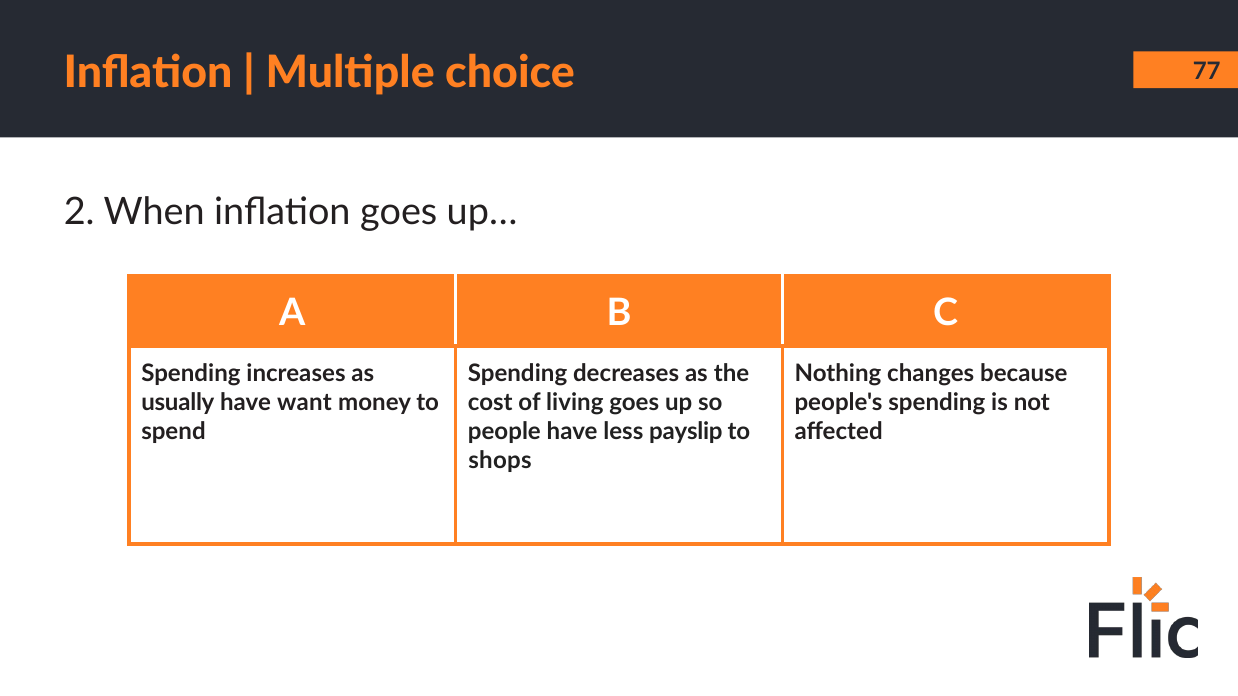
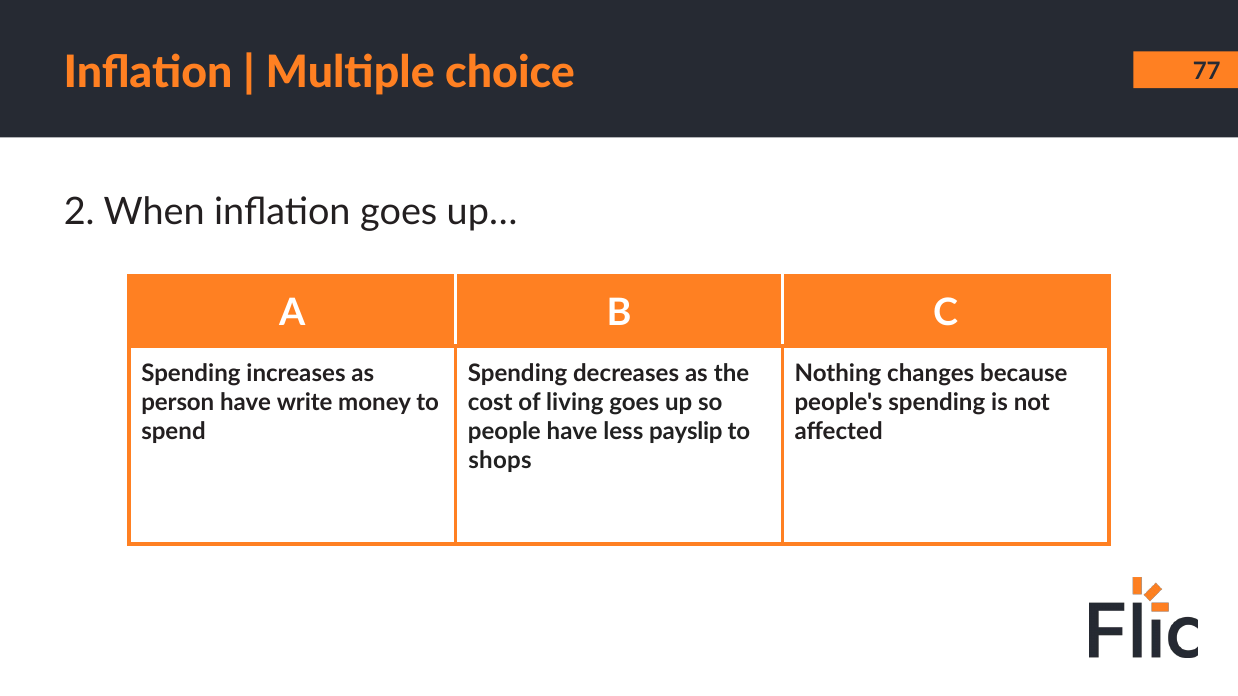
usually: usually -> person
want: want -> write
